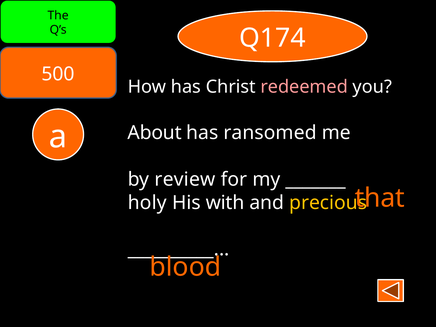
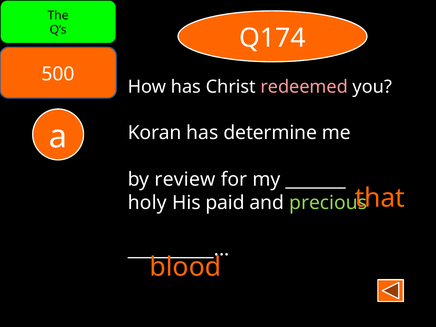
About: About -> Koran
ransomed: ransomed -> determine
with: with -> paid
precious colour: yellow -> light green
